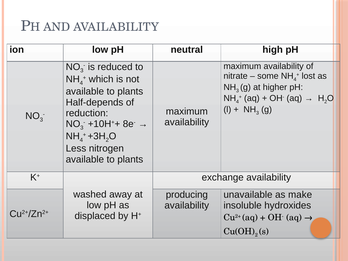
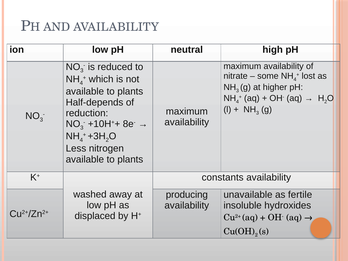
exchange: exchange -> constants
make: make -> fertile
